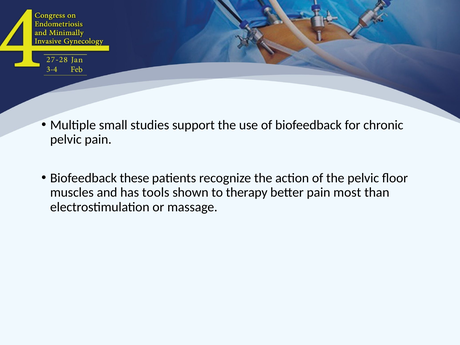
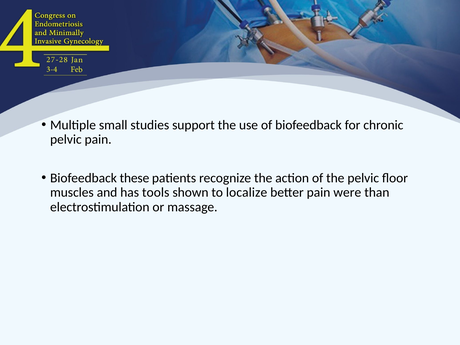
therapy: therapy -> localize
most: most -> were
